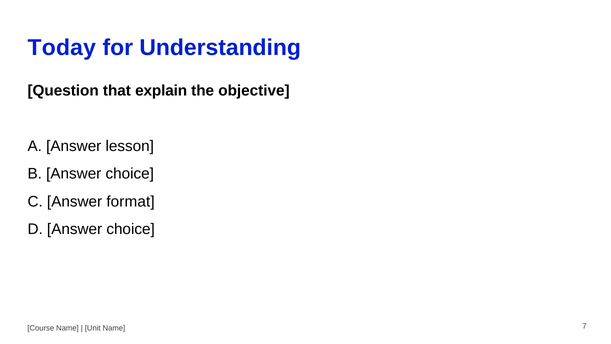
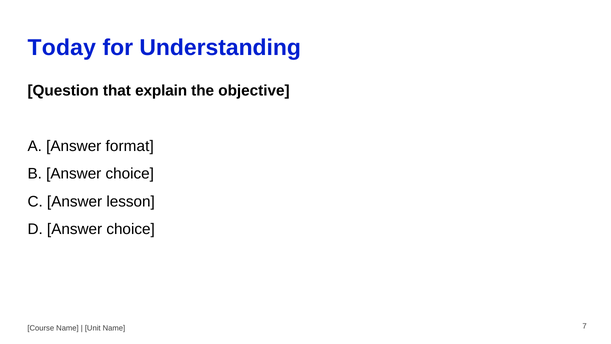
lesson: lesson -> format
format: format -> lesson
